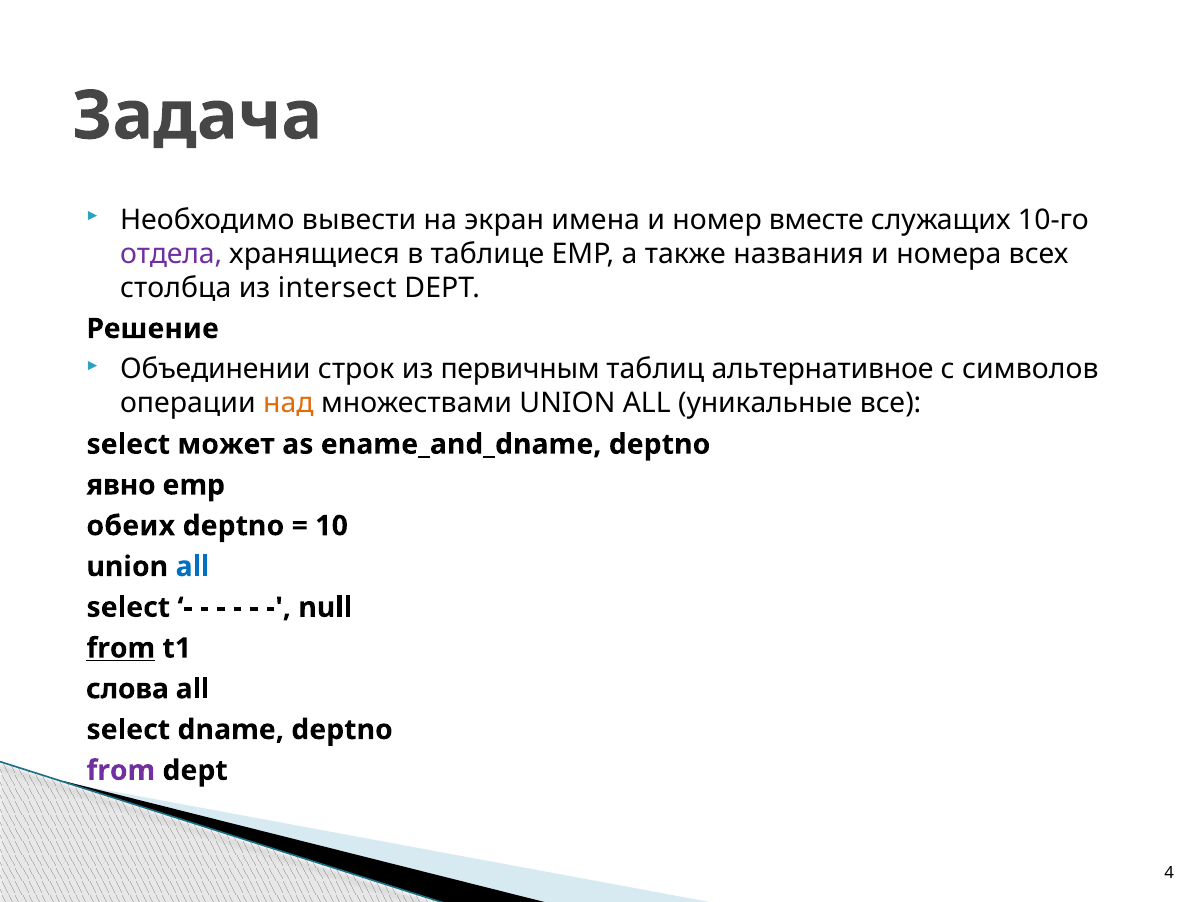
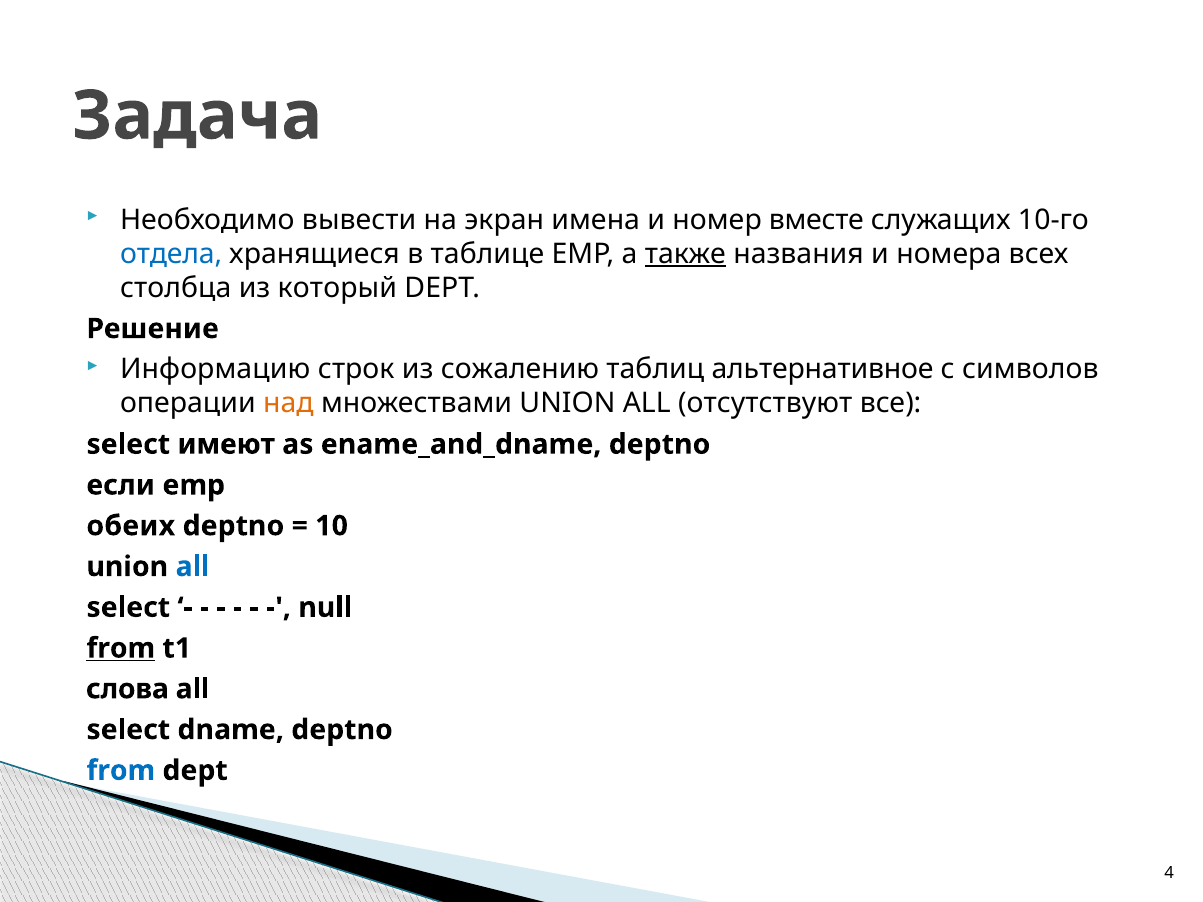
отдела colour: purple -> blue
также underline: none -> present
intersect: intersect -> который
Объединении: Объединении -> Информацию
первичным: первичным -> сожалению
уникальные: уникальные -> отсутствуют
может: может -> имеют
явно: явно -> если
from at (121, 771) colour: purple -> blue
